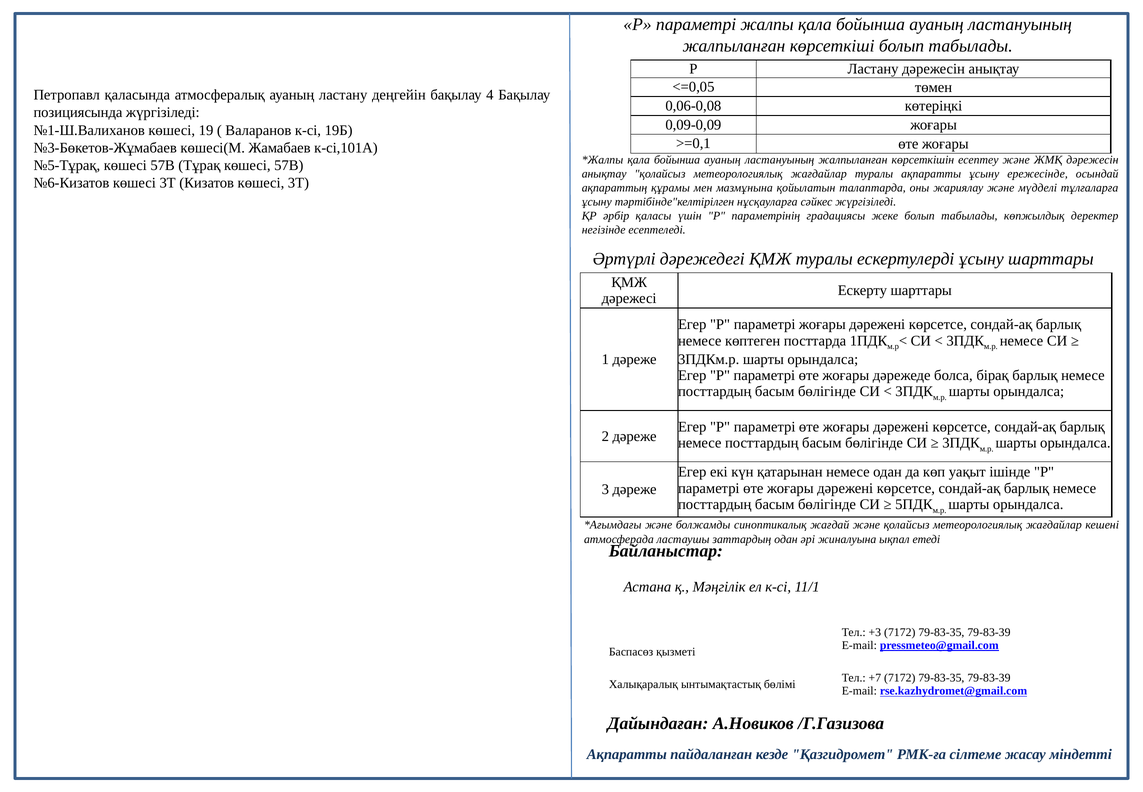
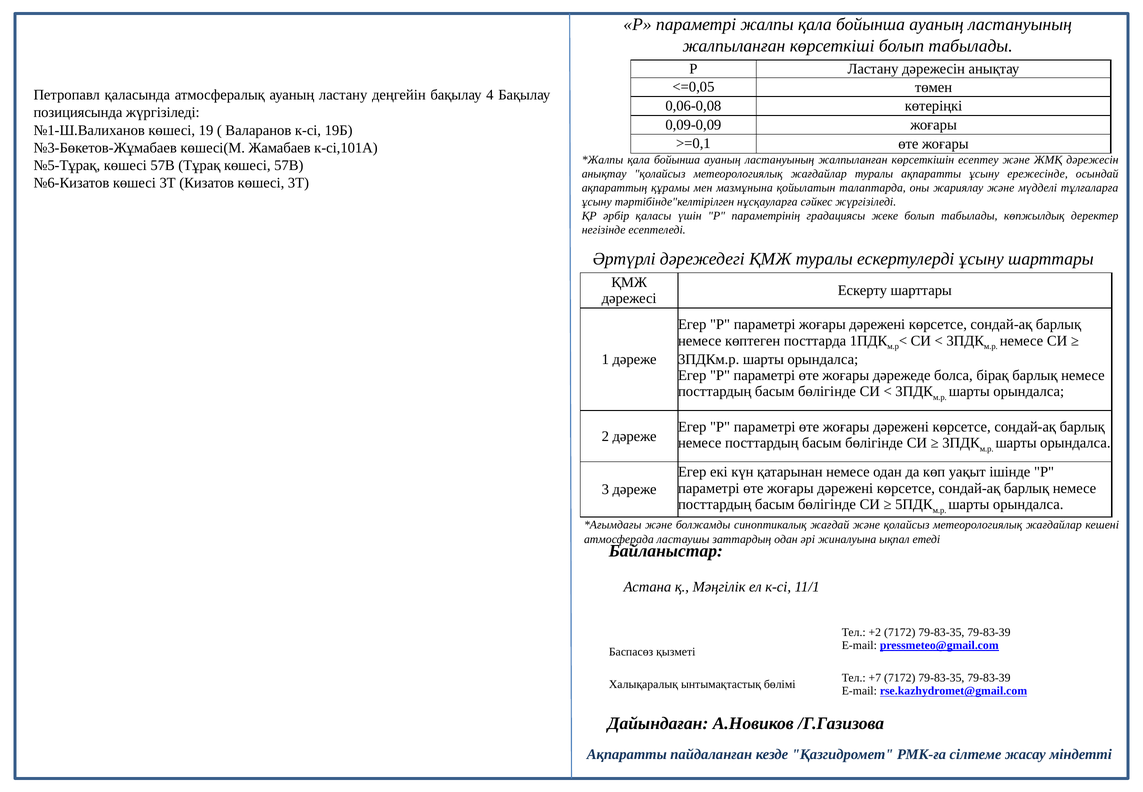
+3: +3 -> +2
